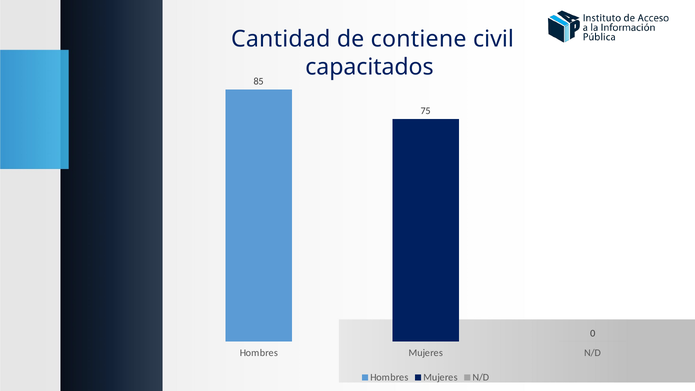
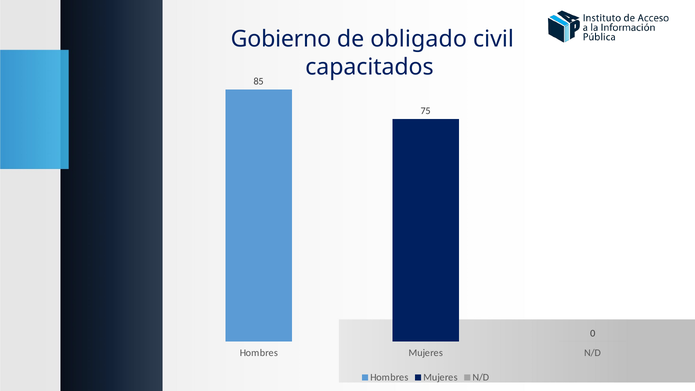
Cantidad: Cantidad -> Gobierno
contiene: contiene -> obligado
